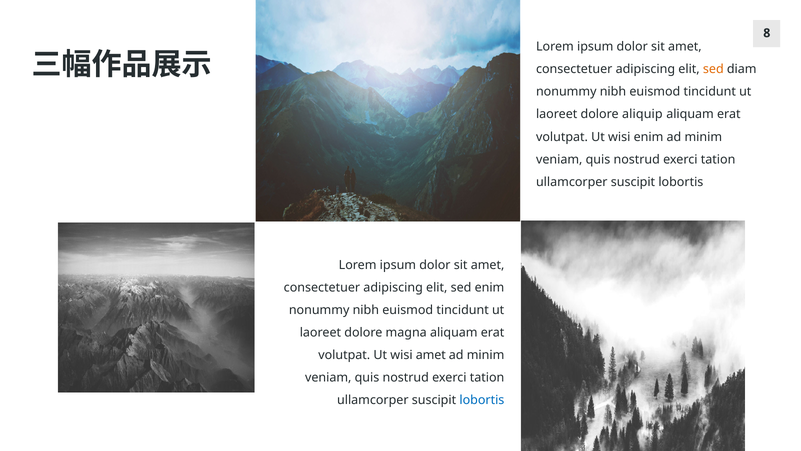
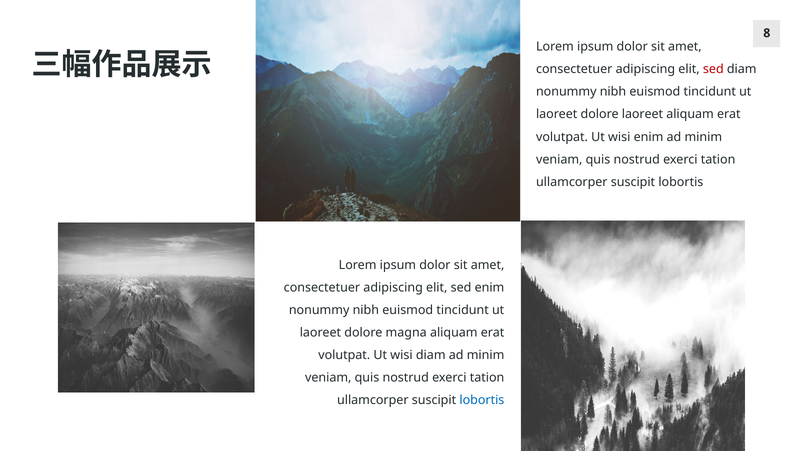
sed at (713, 69) colour: orange -> red
dolore aliquip: aliquip -> laoreet
wisi amet: amet -> diam
